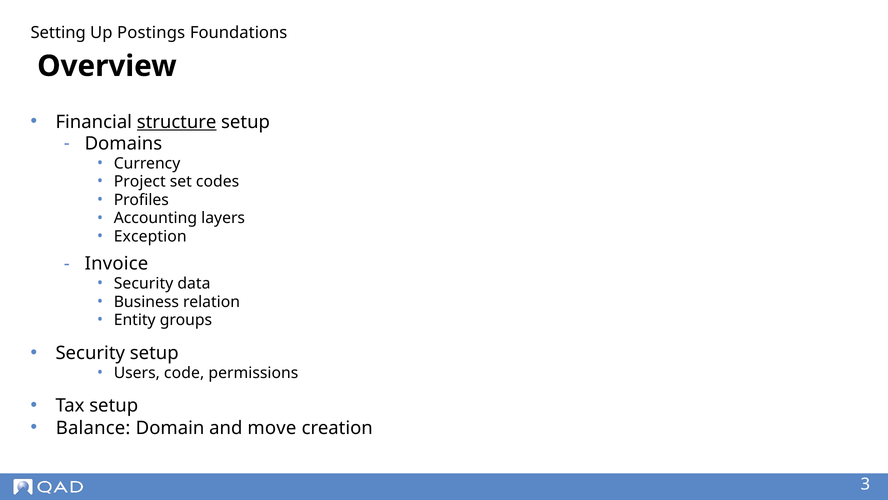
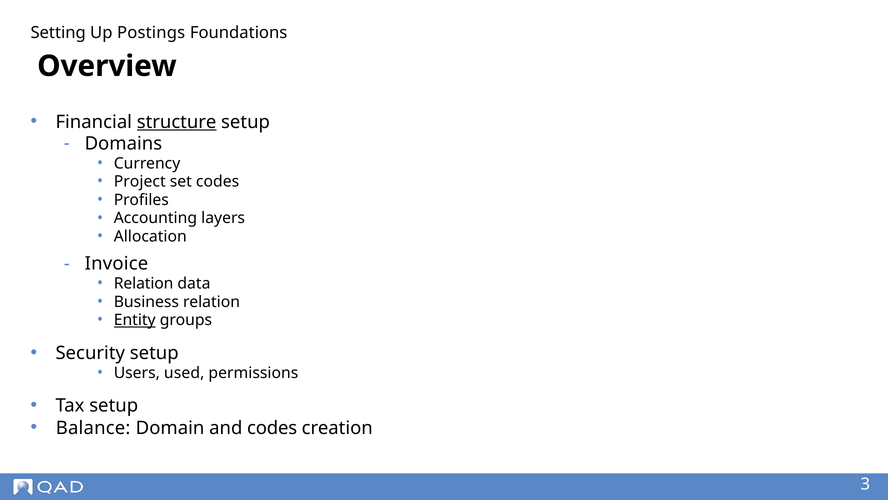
Exception: Exception -> Allocation
Security at (144, 283): Security -> Relation
Entity underline: none -> present
code: code -> used
and move: move -> codes
